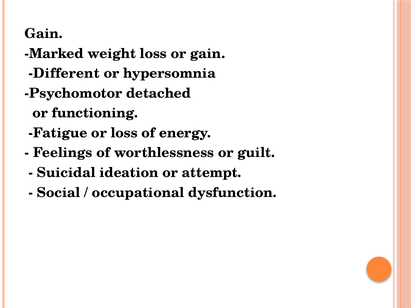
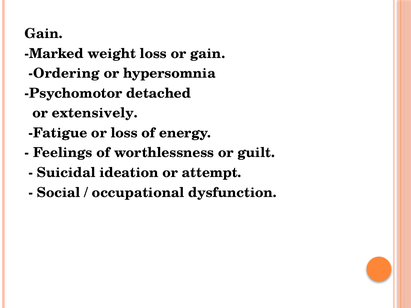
Different: Different -> Ordering
functioning: functioning -> extensively
